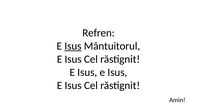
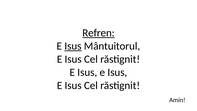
Refren underline: none -> present
